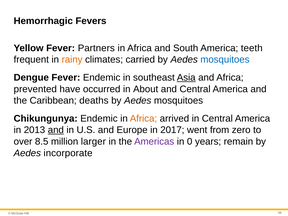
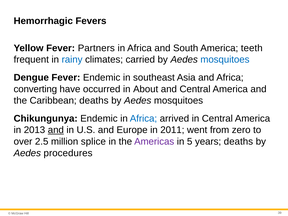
rainy colour: orange -> blue
Asia underline: present -> none
prevented: prevented -> converting
Africa at (143, 118) colour: orange -> blue
2017: 2017 -> 2011
8.5: 8.5 -> 2.5
larger: larger -> splice
0: 0 -> 5
years remain: remain -> deaths
incorporate: incorporate -> procedures
